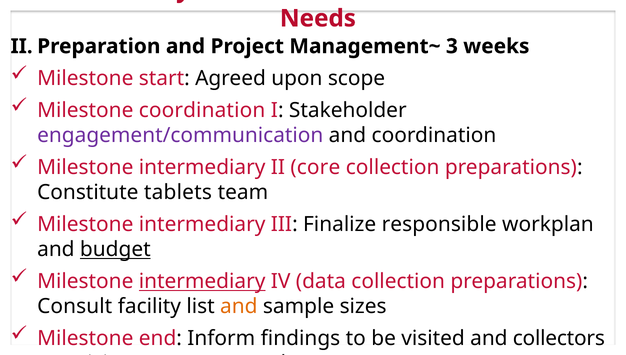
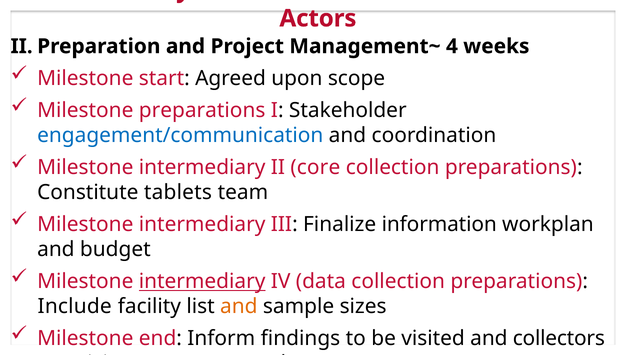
Needs: Needs -> Actors
3: 3 -> 4
Milestone coordination: coordination -> preparations
engagement/communication colour: purple -> blue
responsible: responsible -> information
budget underline: present -> none
Consult: Consult -> Include
